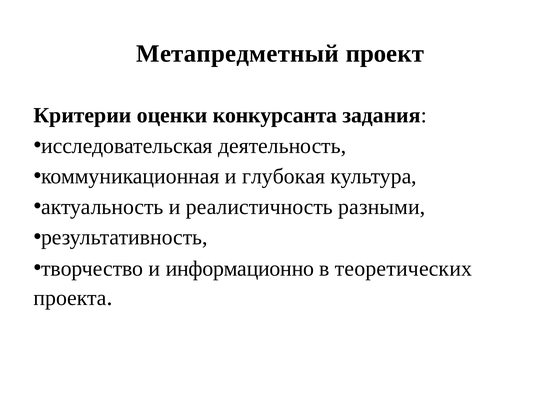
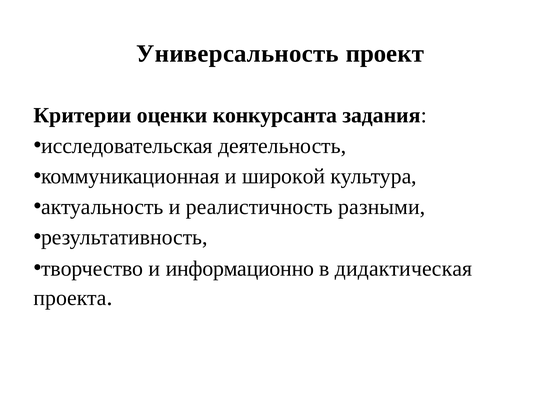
Метапредметный: Метапредметный -> Универсальность
глубокая: глубокая -> широкой
теоретических: теоретических -> дидактическая
